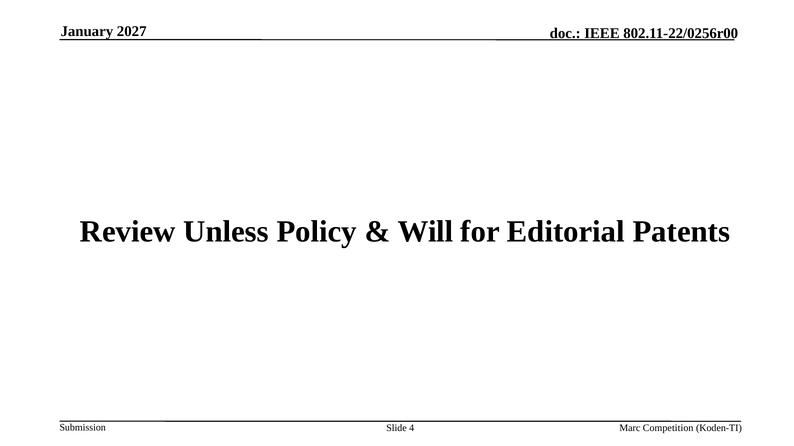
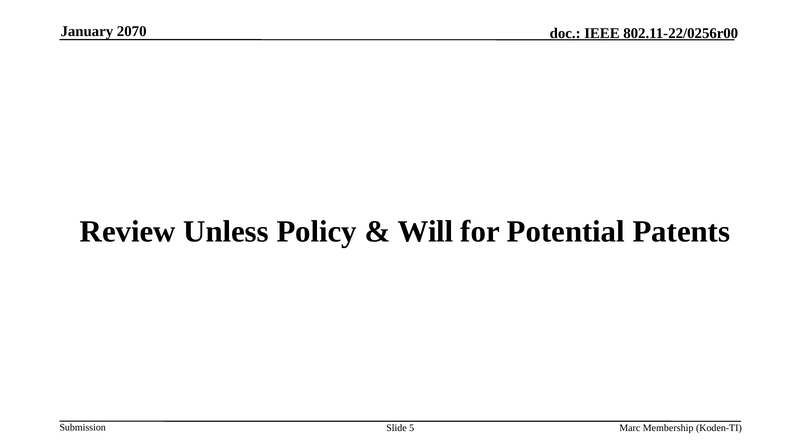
2027: 2027 -> 2070
Editorial: Editorial -> Potential
4: 4 -> 5
Competition: Competition -> Membership
